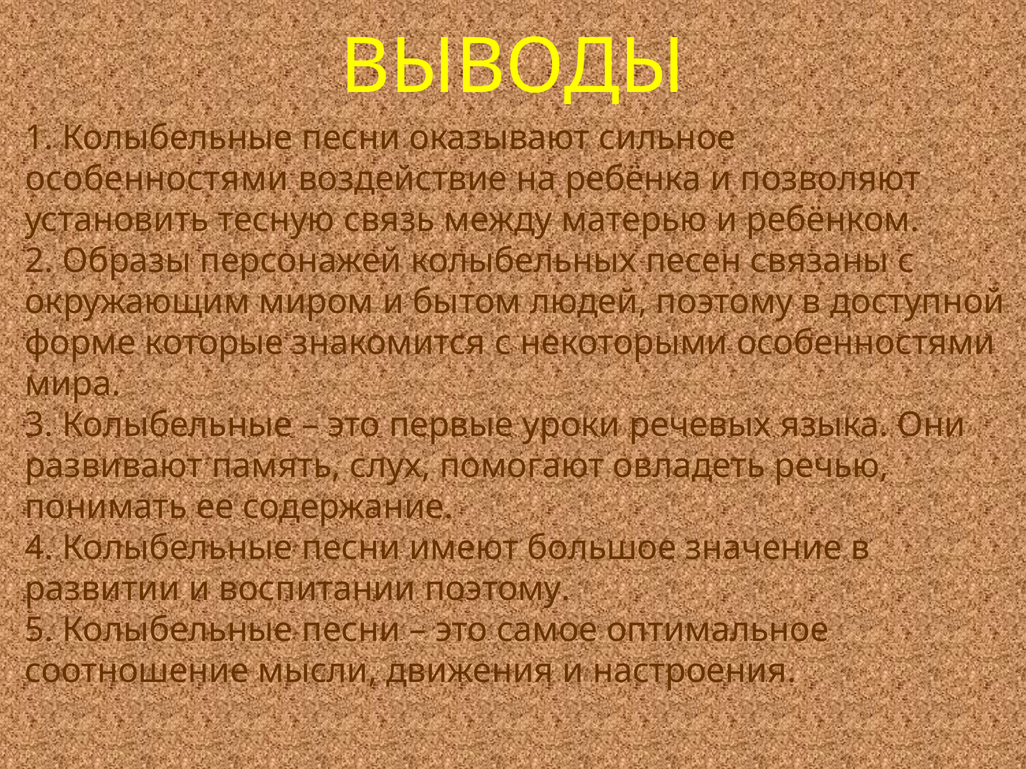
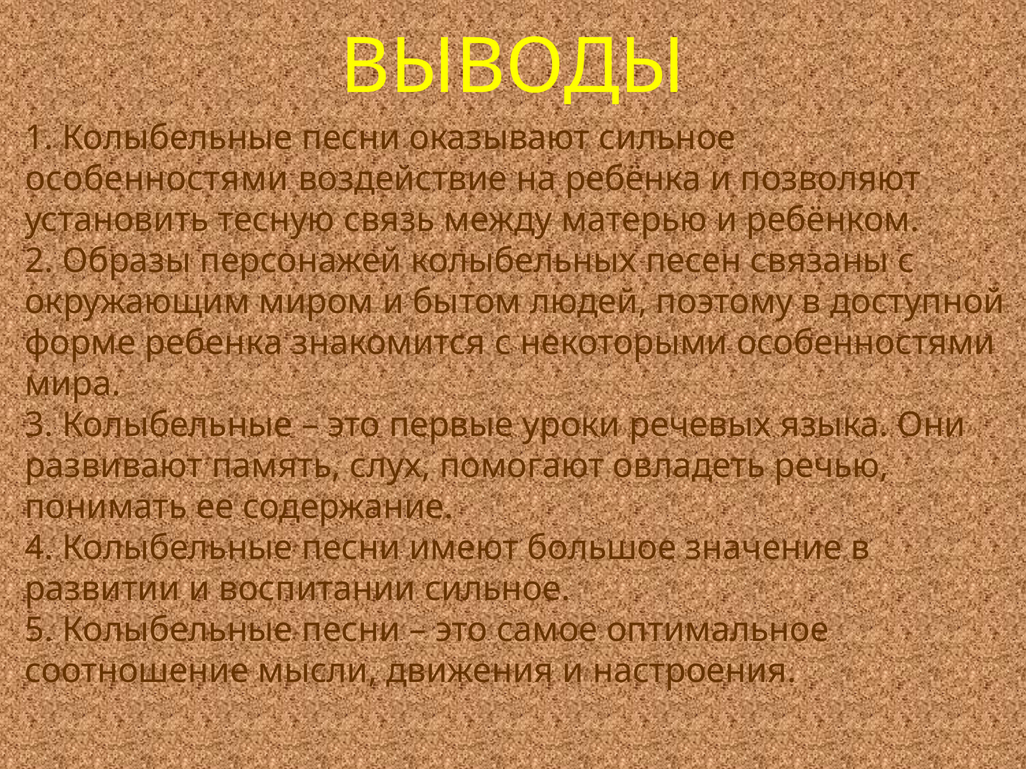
которые: которые -> ребенка
воспитании поэтому: поэтому -> сильное
